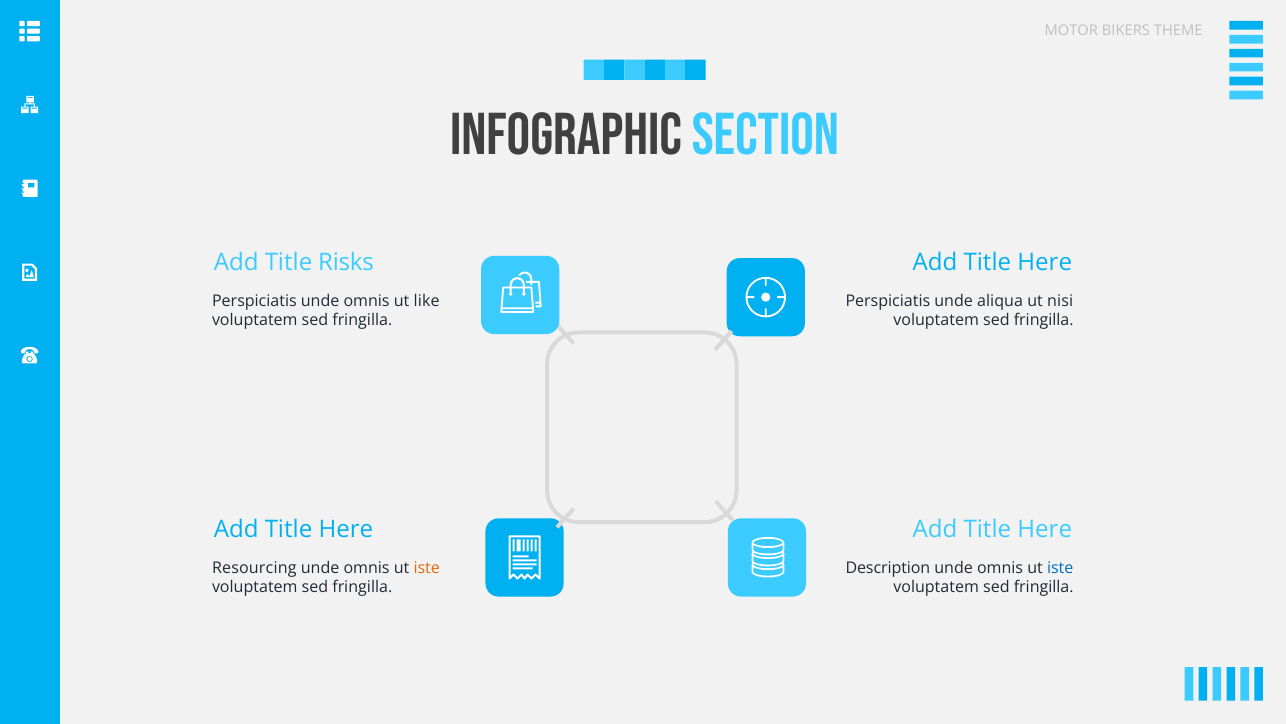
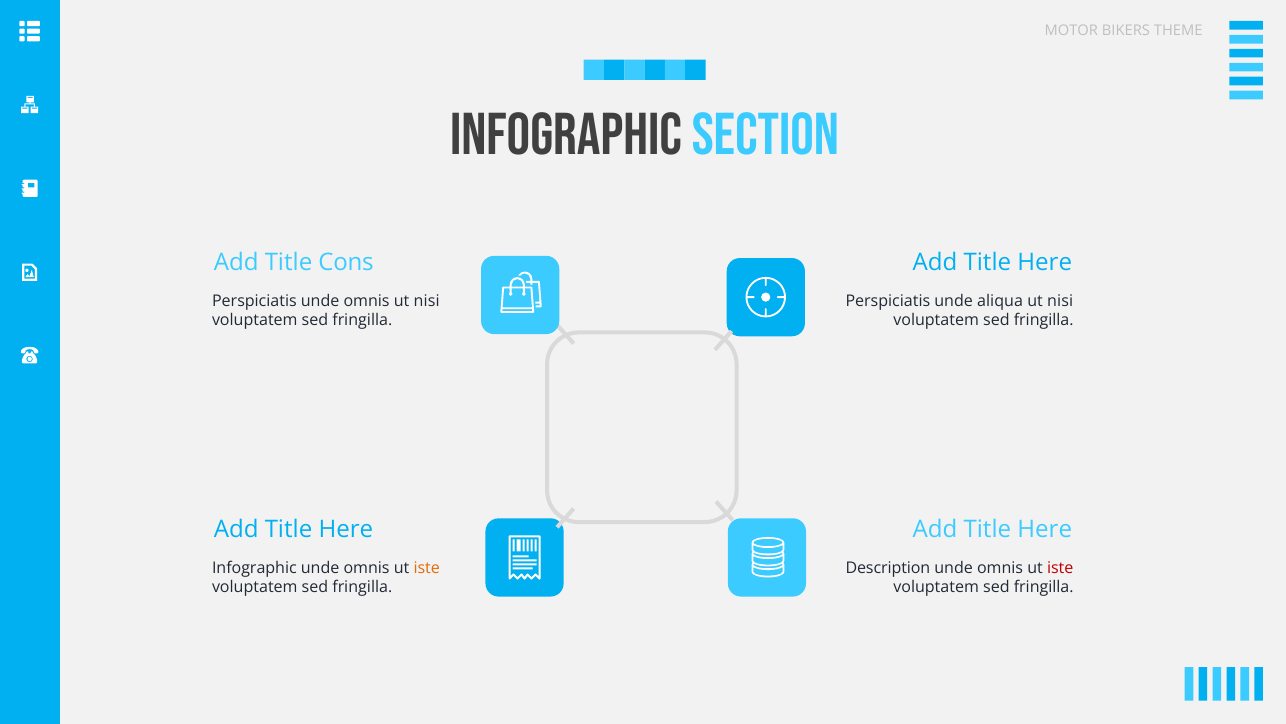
Risks: Risks -> Cons
omnis ut like: like -> nisi
Resourcing at (254, 568): Resourcing -> Infographic
iste at (1060, 568) colour: blue -> red
